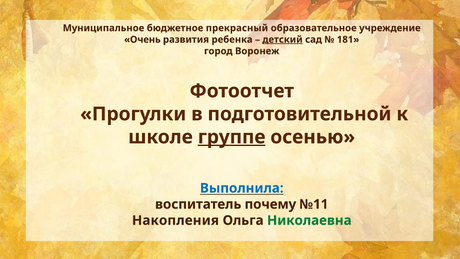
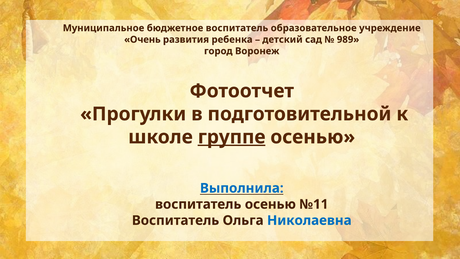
бюджетное прекрасный: прекрасный -> воспитатель
детский underline: present -> none
181: 181 -> 989
воспитатель почему: почему -> осенью
Накопления at (175, 220): Накопления -> Воспитатель
Николаевна colour: green -> blue
